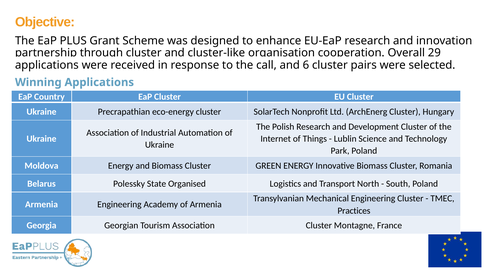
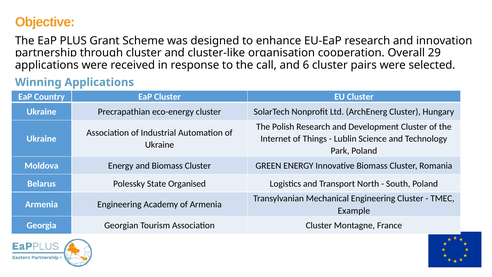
Practices: Practices -> Example
